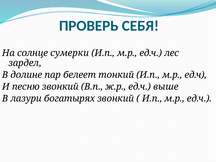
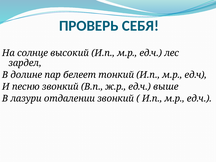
сумерки: сумерки -> высокий
богатырях: богатырях -> отдалении
